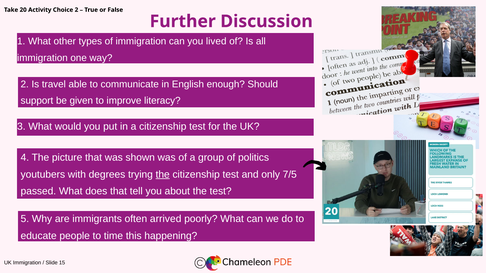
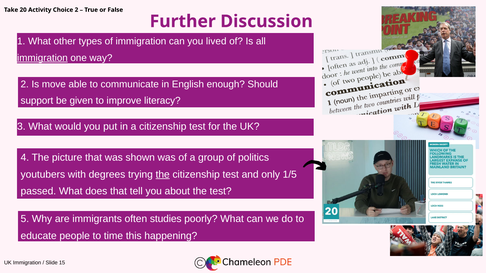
immigration at (42, 58) underline: none -> present
travel: travel -> move
7/5: 7/5 -> 1/5
arrived: arrived -> studies
